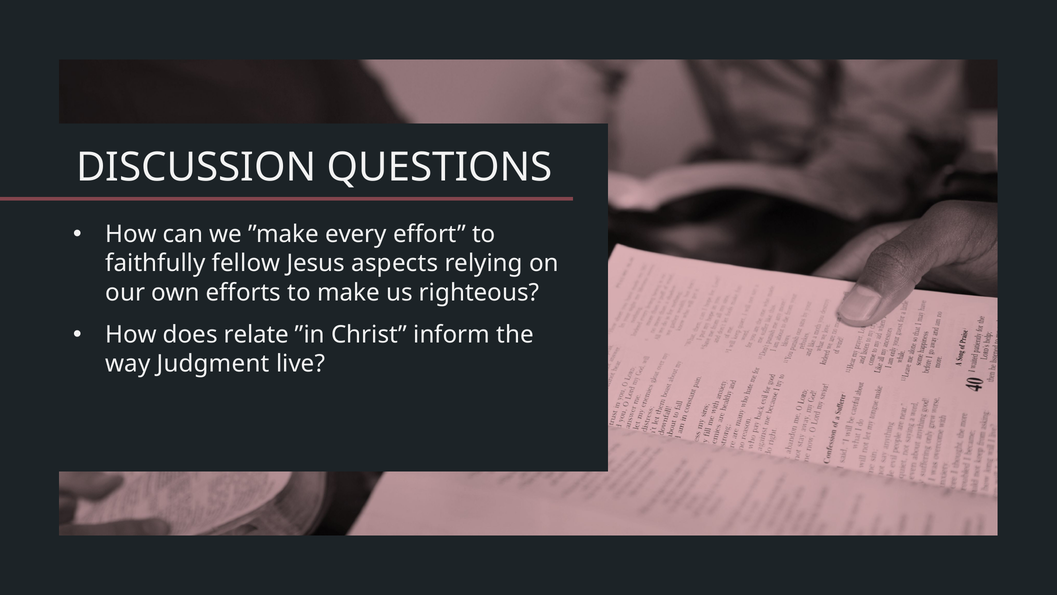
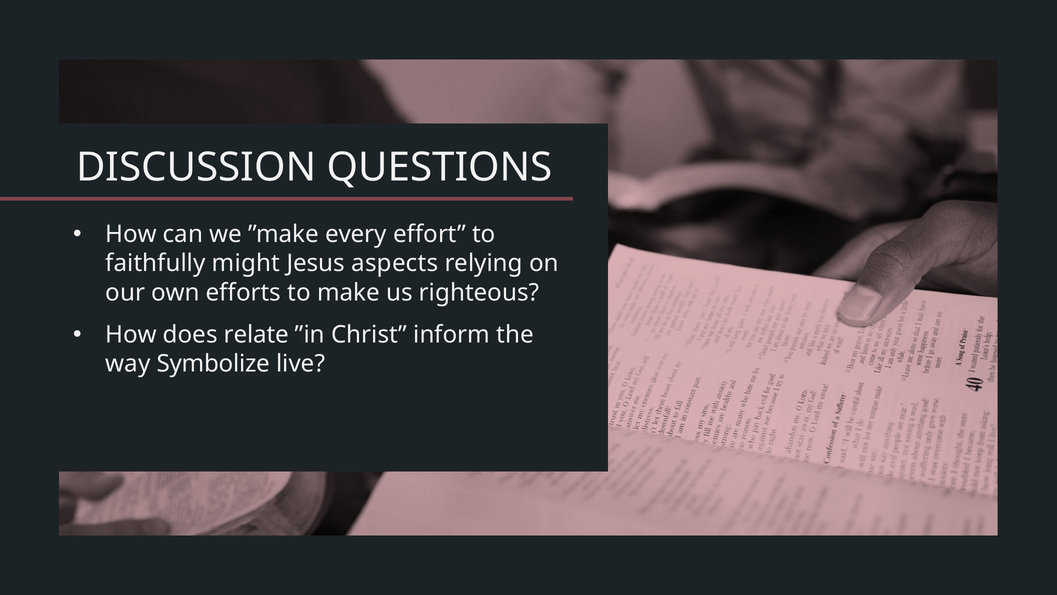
fellow: fellow -> might
Judgment: Judgment -> Symbolize
